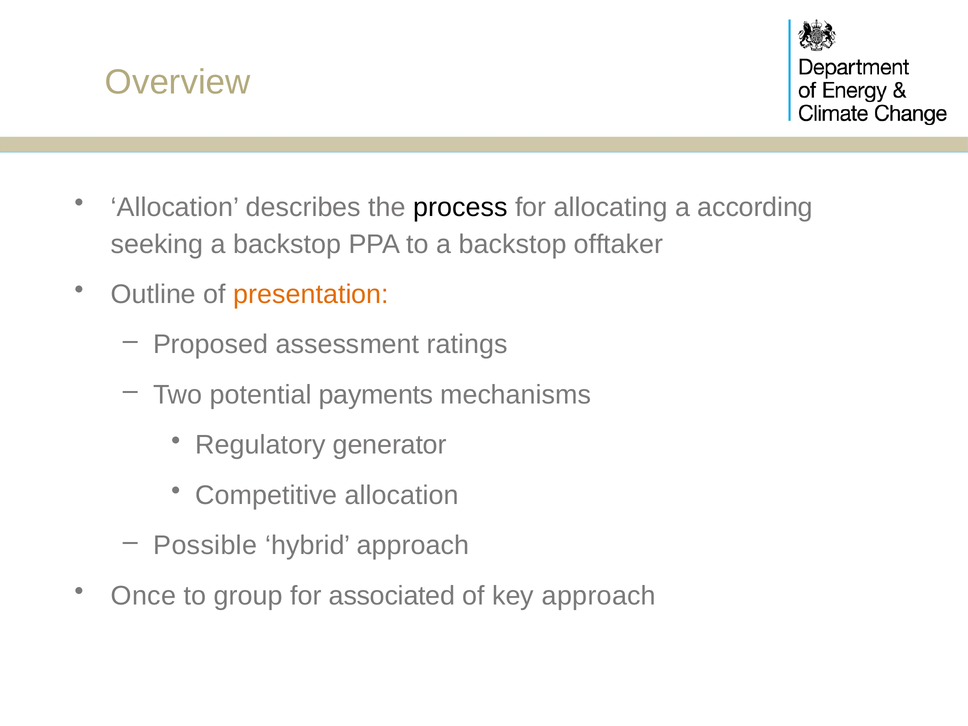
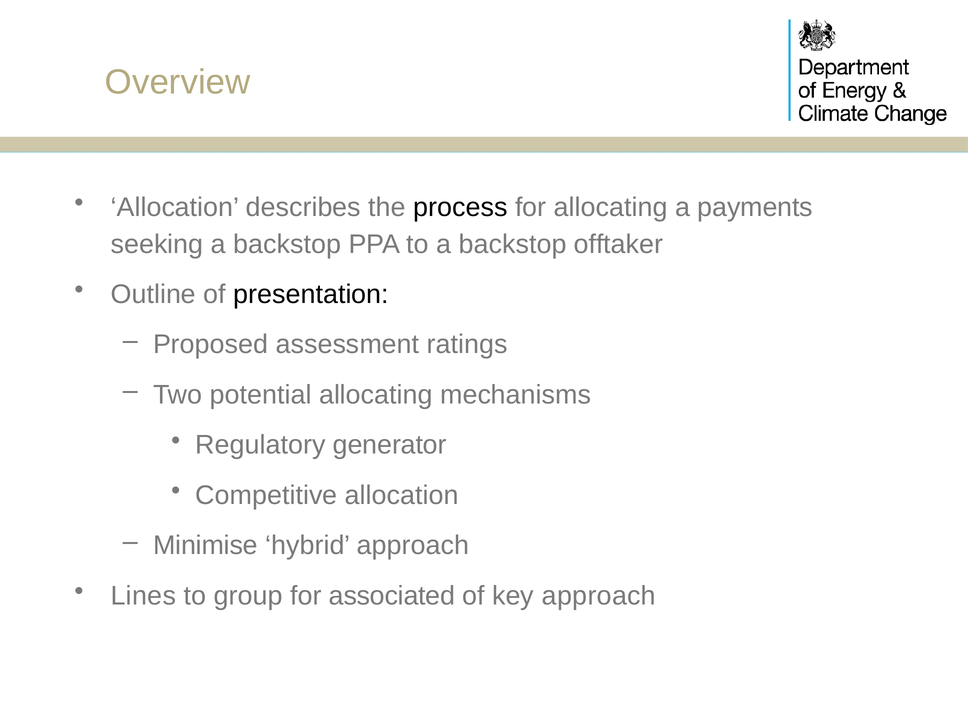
according: according -> payments
presentation colour: orange -> black
potential payments: payments -> allocating
Possible: Possible -> Minimise
Once: Once -> Lines
